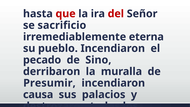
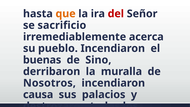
que colour: red -> orange
eterna: eterna -> acerca
pecado: pecado -> buenas
Presumir: Presumir -> Nosotros
